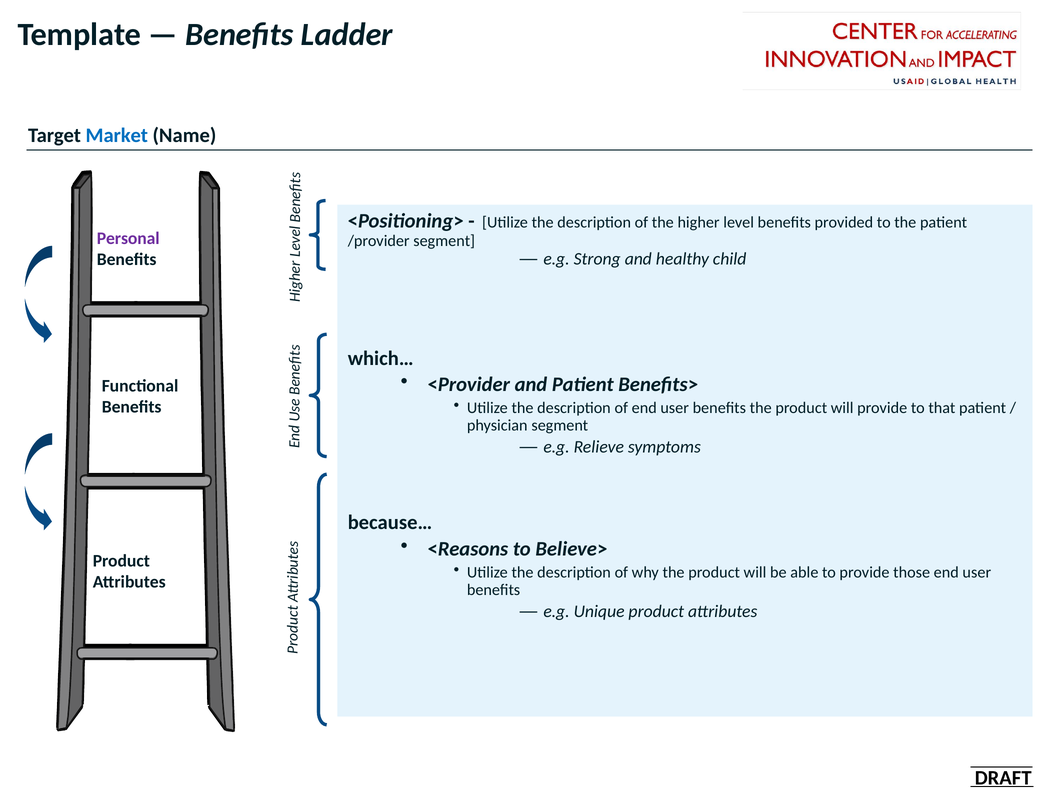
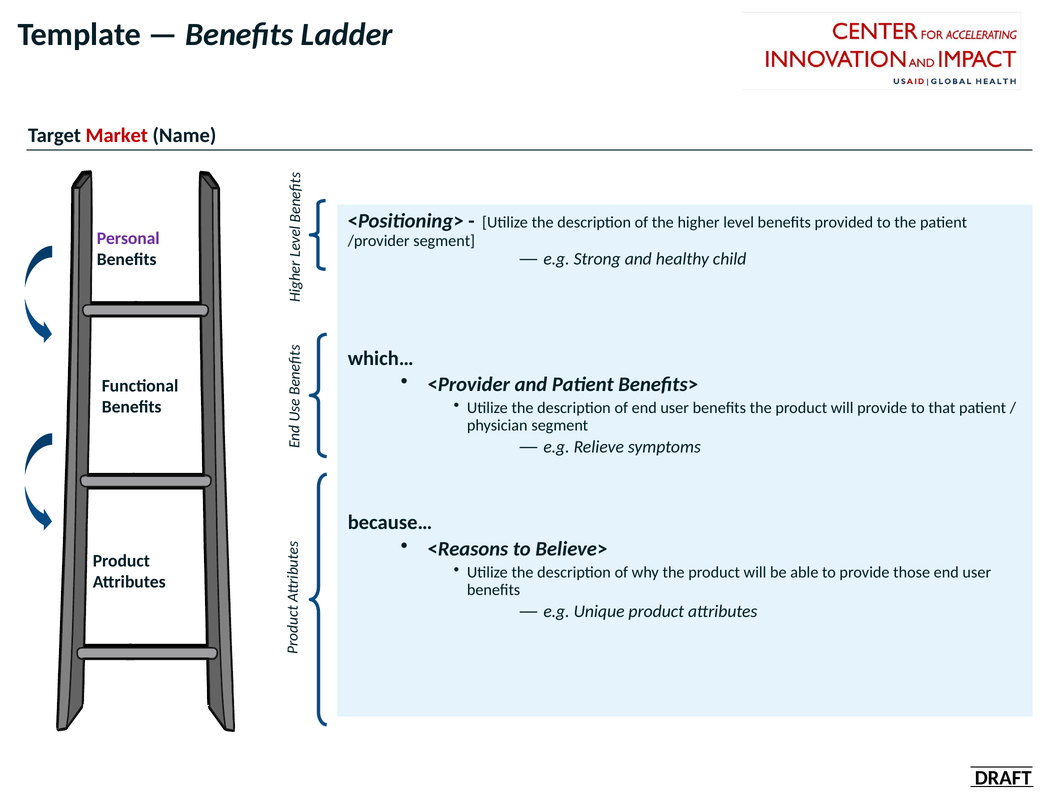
Market colour: blue -> red
